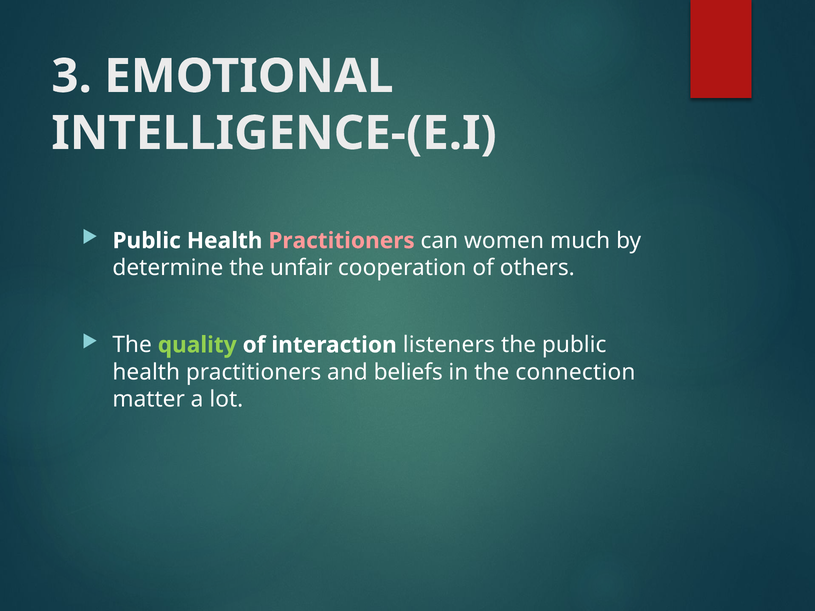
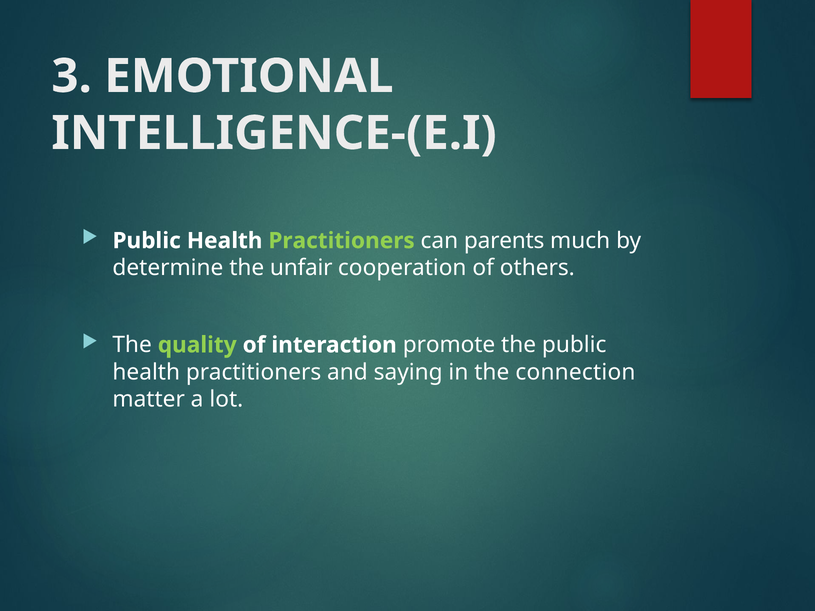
Practitioners at (342, 241) colour: pink -> light green
women: women -> parents
listeners: listeners -> promote
beliefs: beliefs -> saying
